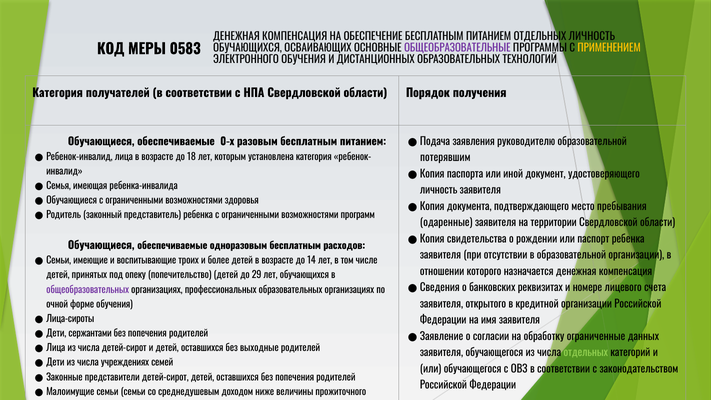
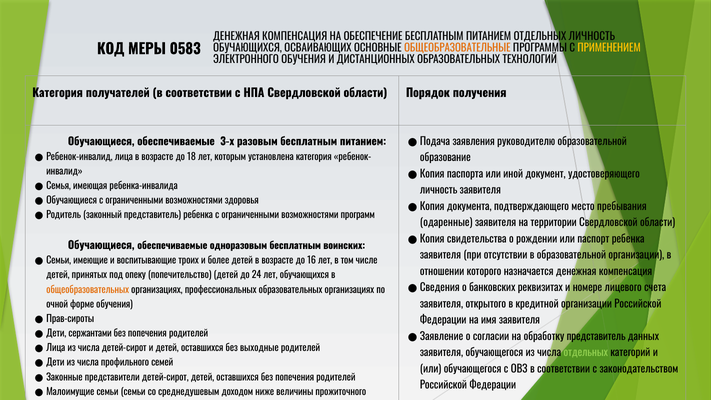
ОБЩЕОБРАЗОВАТЕЛЬНЫЕ colour: purple -> orange
0-х: 0-х -> 3-х
потерявшим: потерявшим -> образование
расходов: расходов -> воинских
14: 14 -> 16
29: 29 -> 24
общеобразовательных colour: purple -> orange
Лица-сироты: Лица-сироты -> Прав-сироты
обработку ограниченные: ограниченные -> представитель
учреждениях: учреждениях -> профильного
